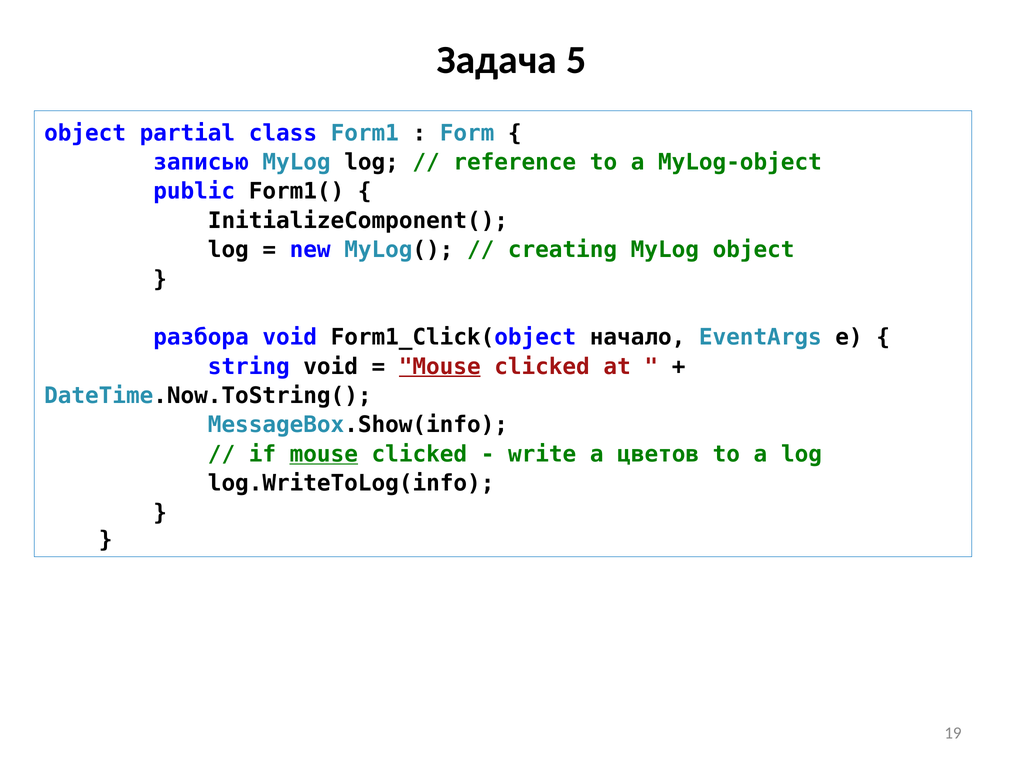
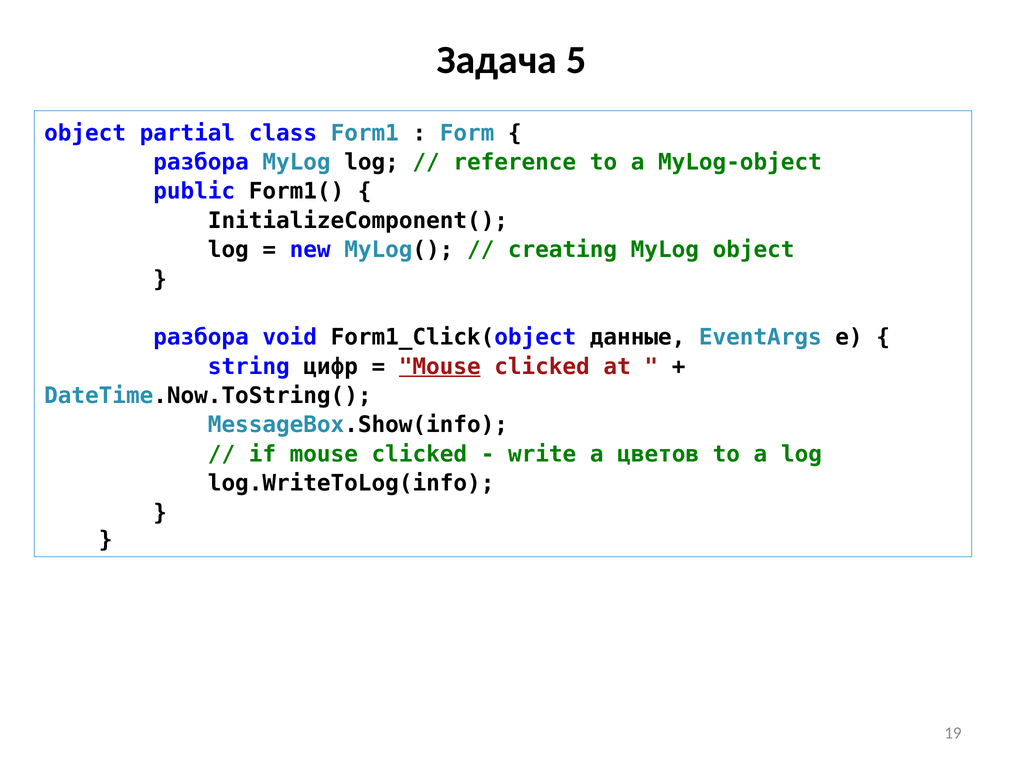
записью at (201, 162): записью -> разбора
начало: начало -> данные
string void: void -> цифр
mouse at (324, 454) underline: present -> none
